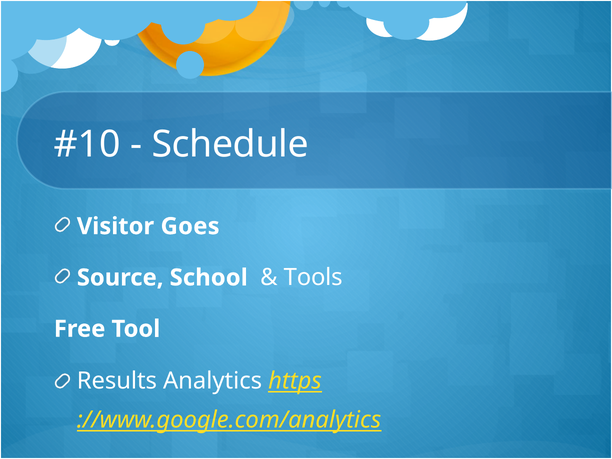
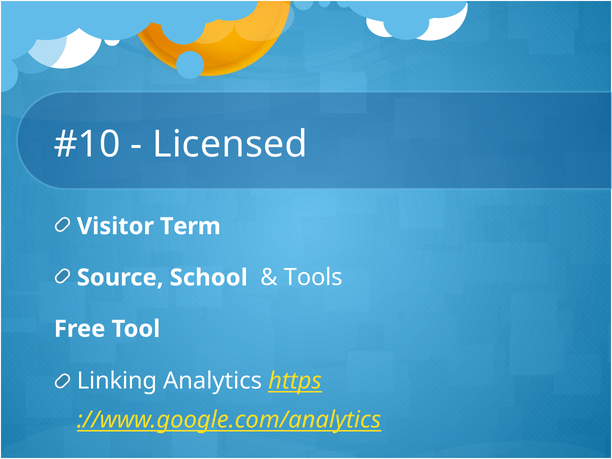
Schedule: Schedule -> Licensed
Goes: Goes -> Term
Results: Results -> Linking
